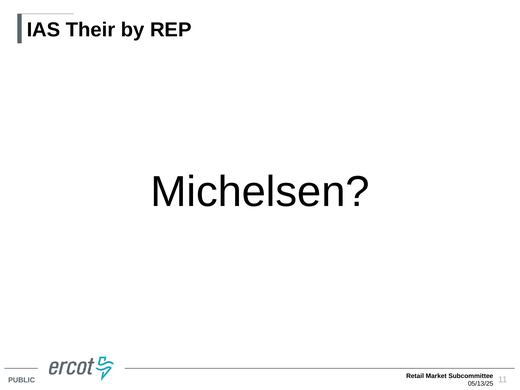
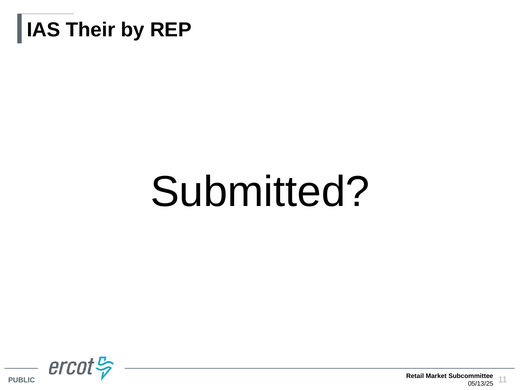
Michelsen: Michelsen -> Submitted
